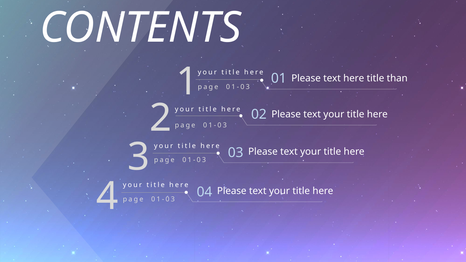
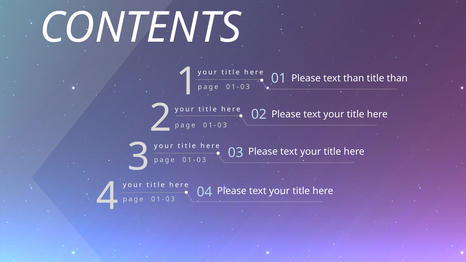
text here: here -> than
